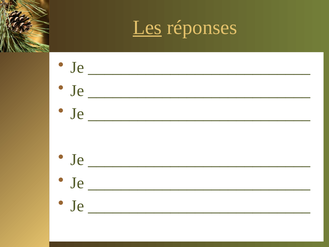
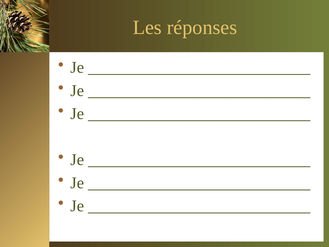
Les underline: present -> none
